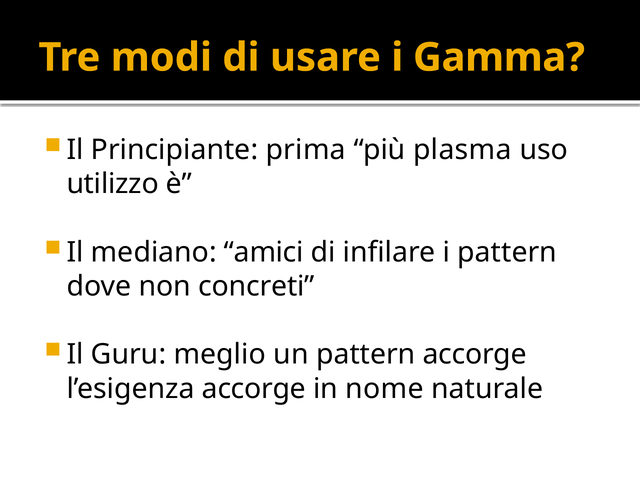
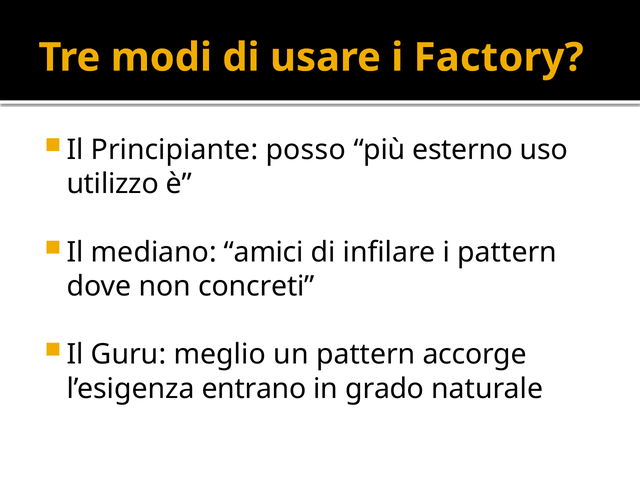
Gamma: Gamma -> Factory
prima: prima -> posso
plasma: plasma -> esterno
l’esigenza accorge: accorge -> entrano
nome: nome -> grado
